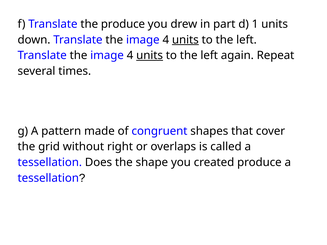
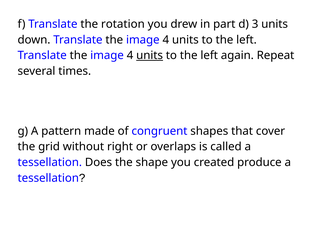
the produce: produce -> rotation
1: 1 -> 3
units at (185, 40) underline: present -> none
